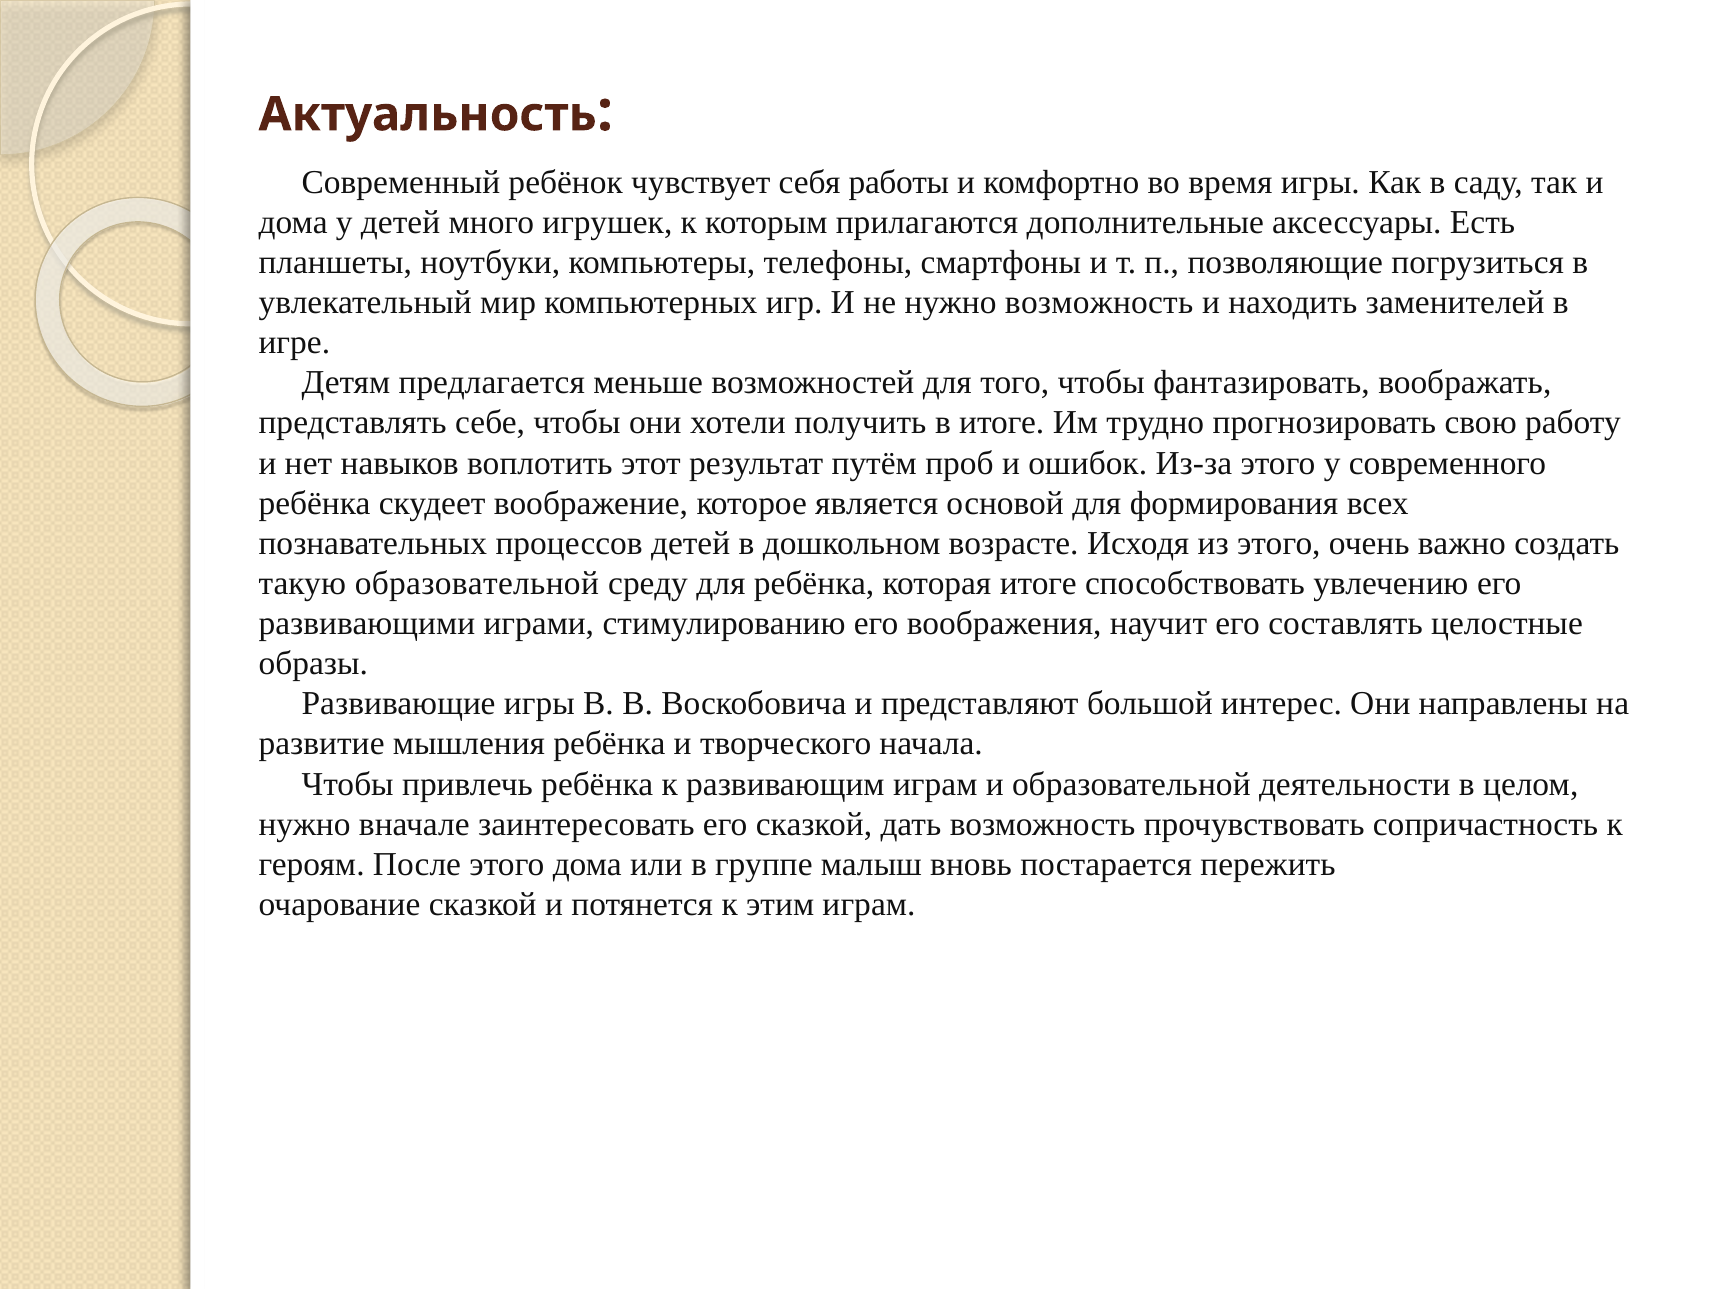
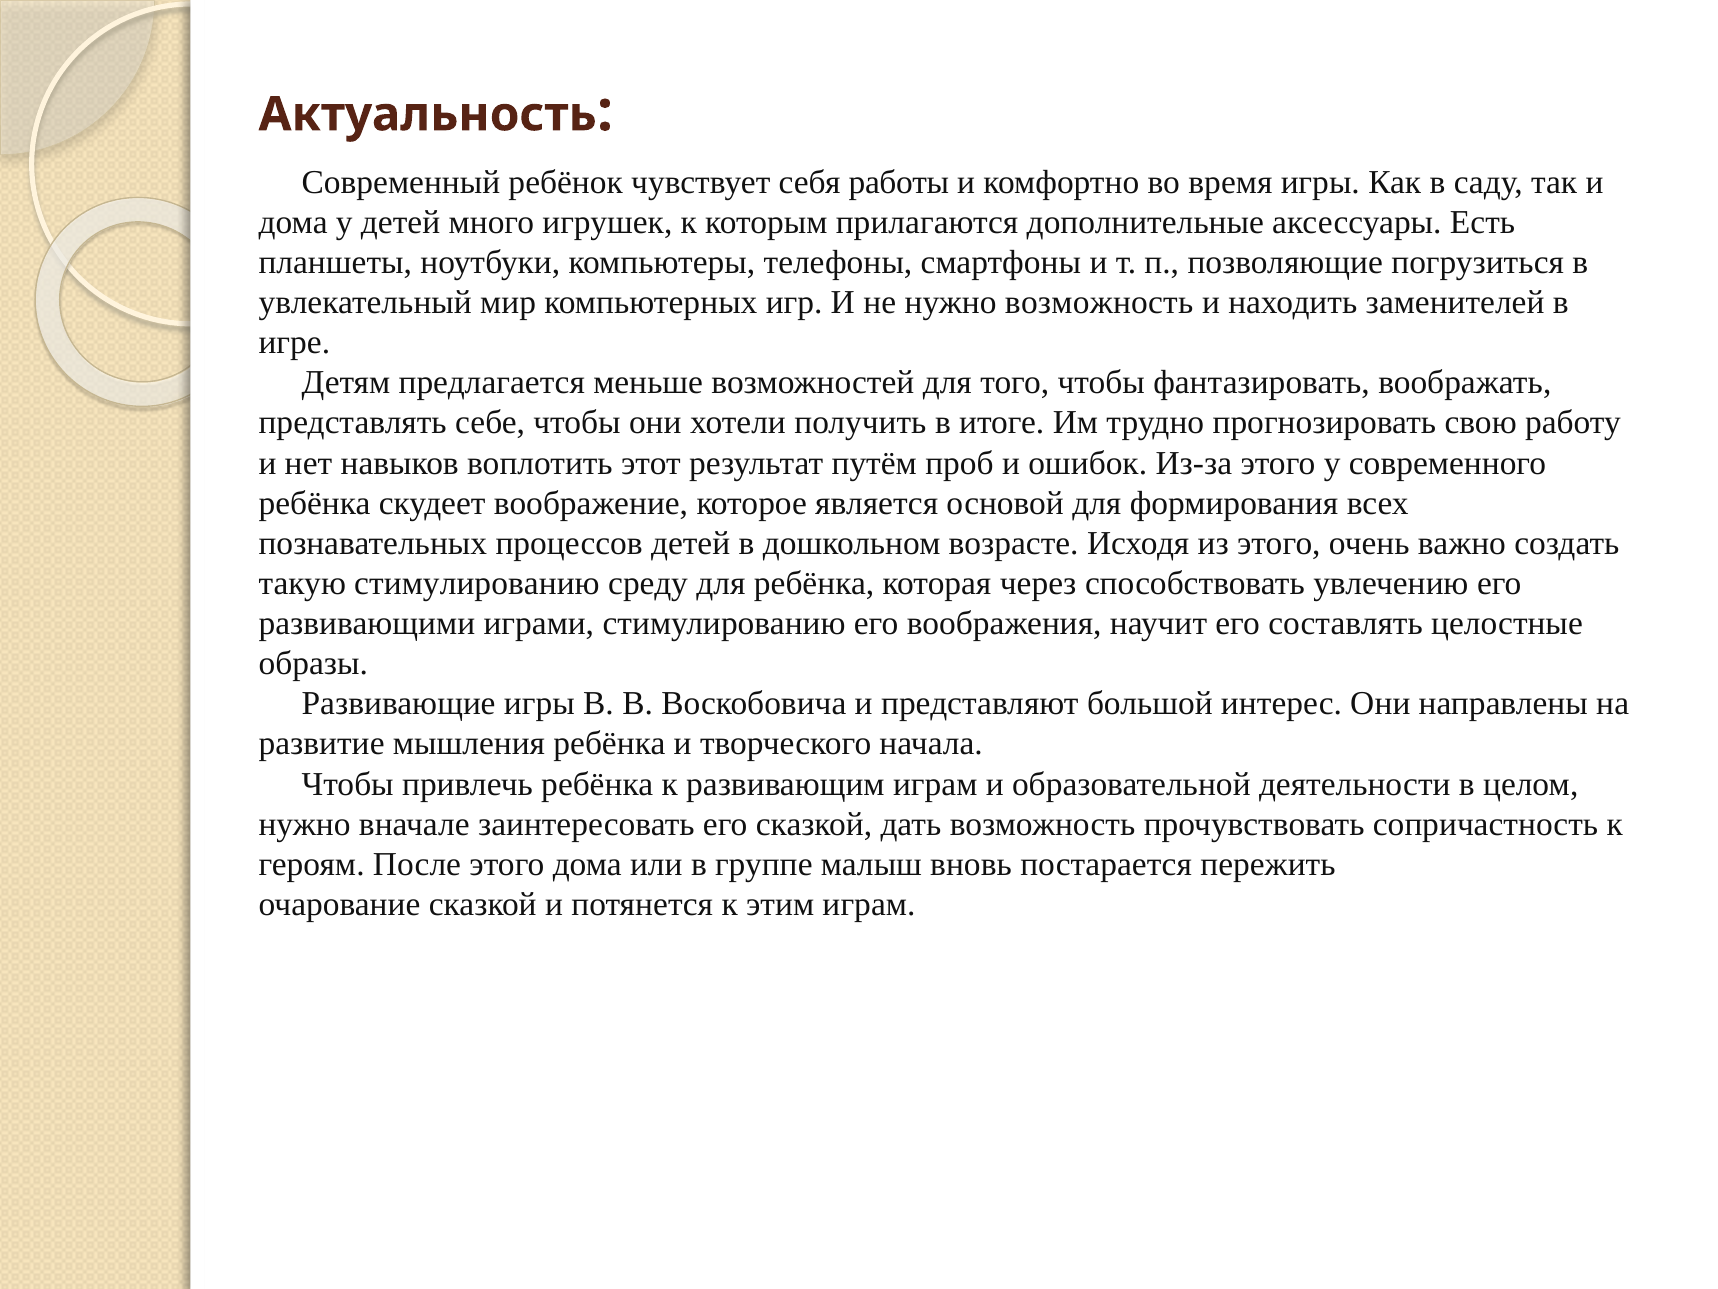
такую образовательной: образовательной -> стимулированию
которая итоге: итоге -> через
